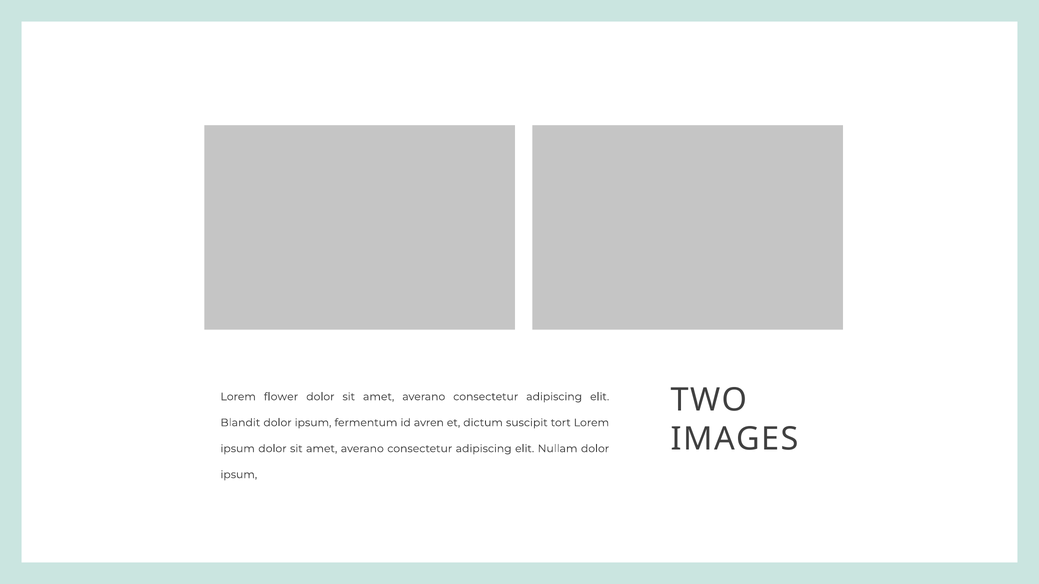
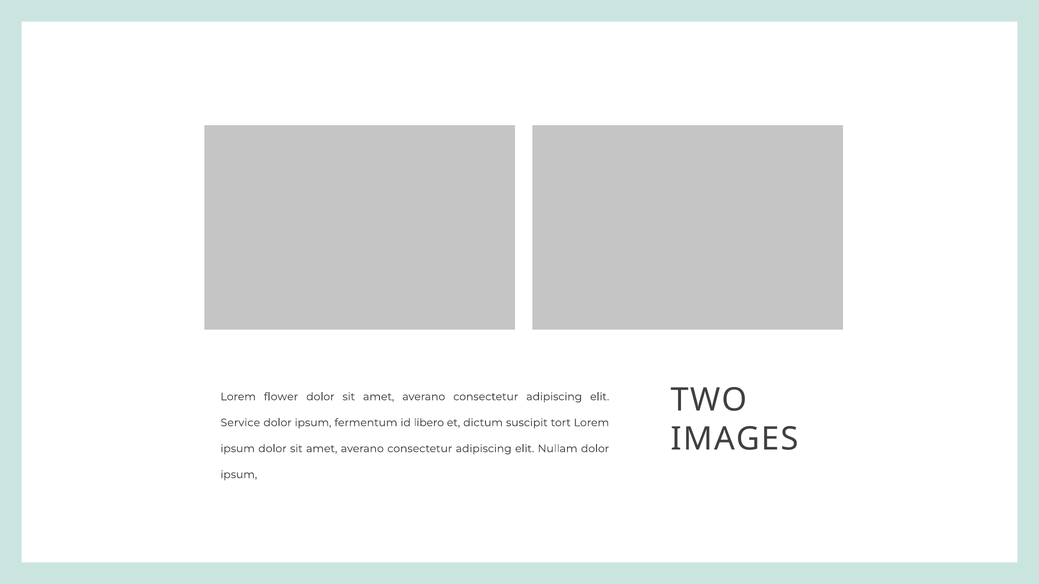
Blandit: Blandit -> Service
avren: avren -> libero
